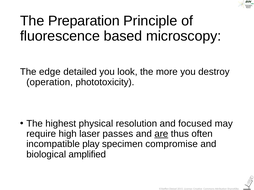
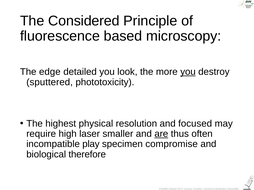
Preparation: Preparation -> Considered
you at (188, 72) underline: none -> present
operation: operation -> sputtered
passes: passes -> smaller
amplified: amplified -> therefore
